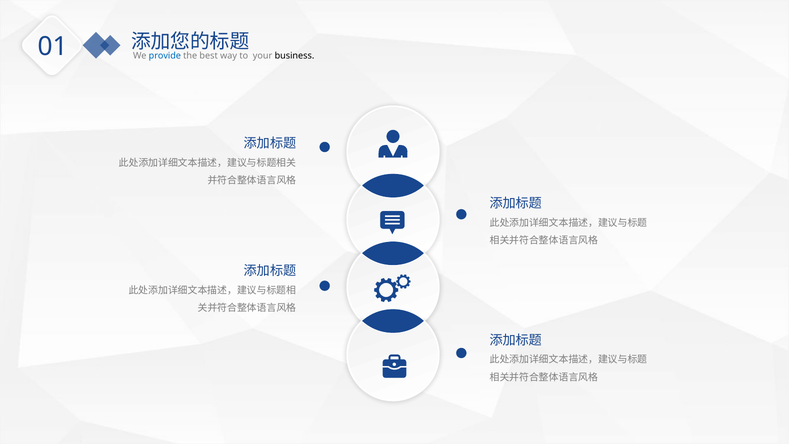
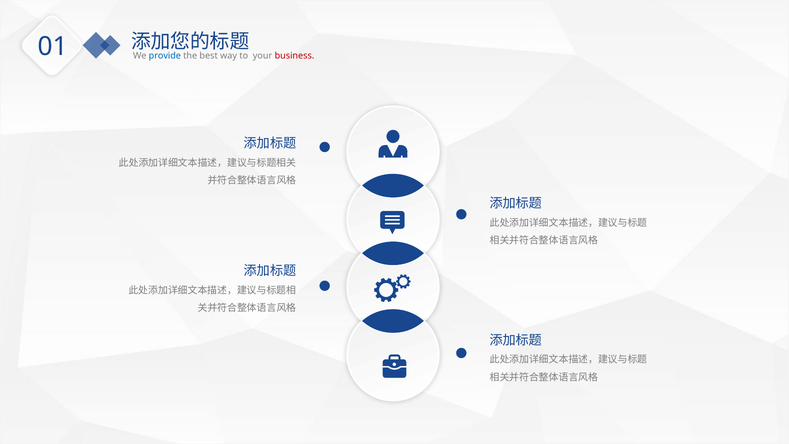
business colour: black -> red
